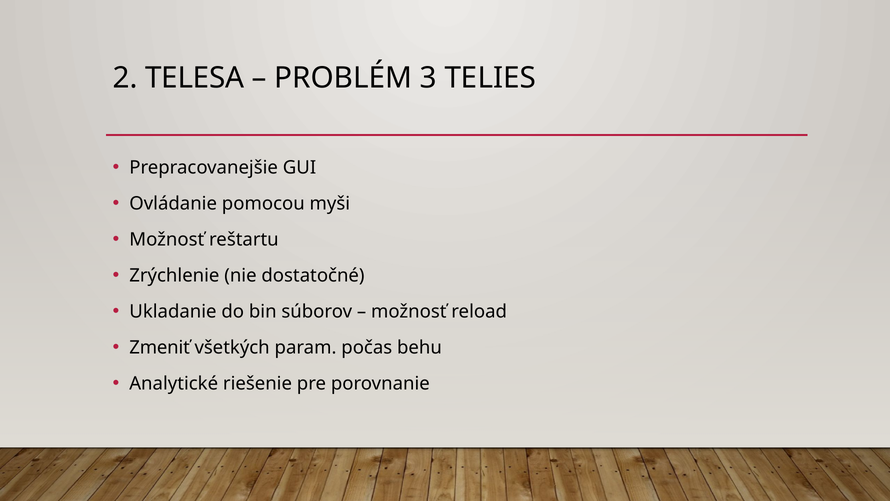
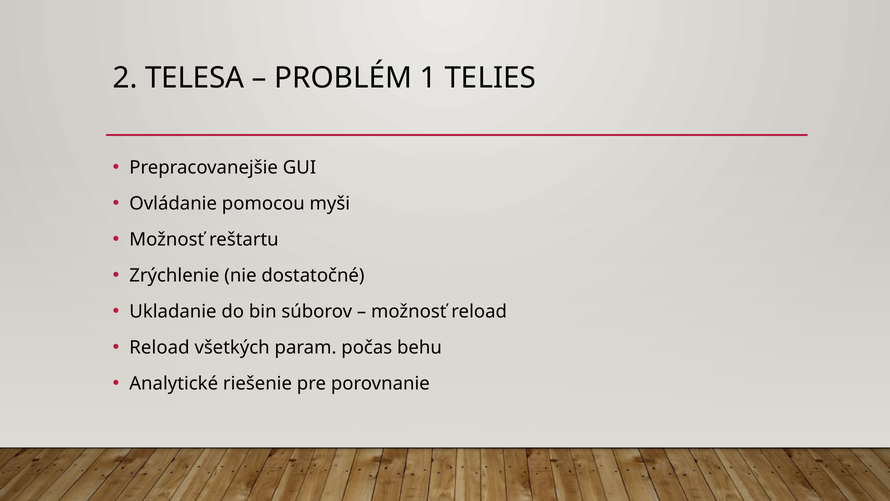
3: 3 -> 1
Zmeniť at (160, 347): Zmeniť -> Reload
